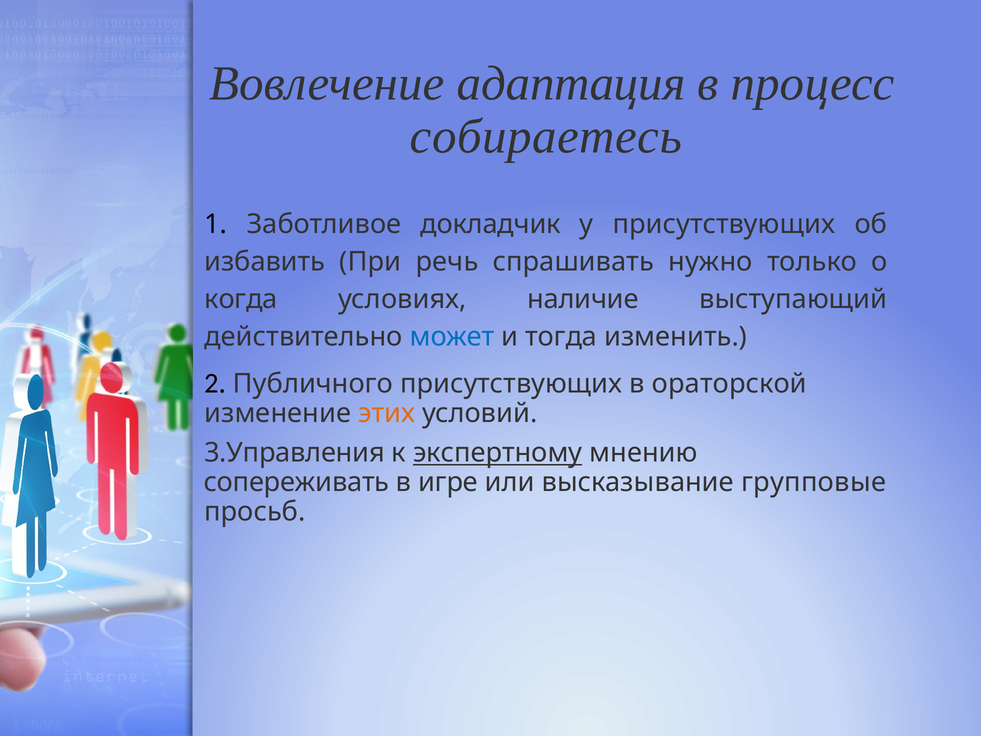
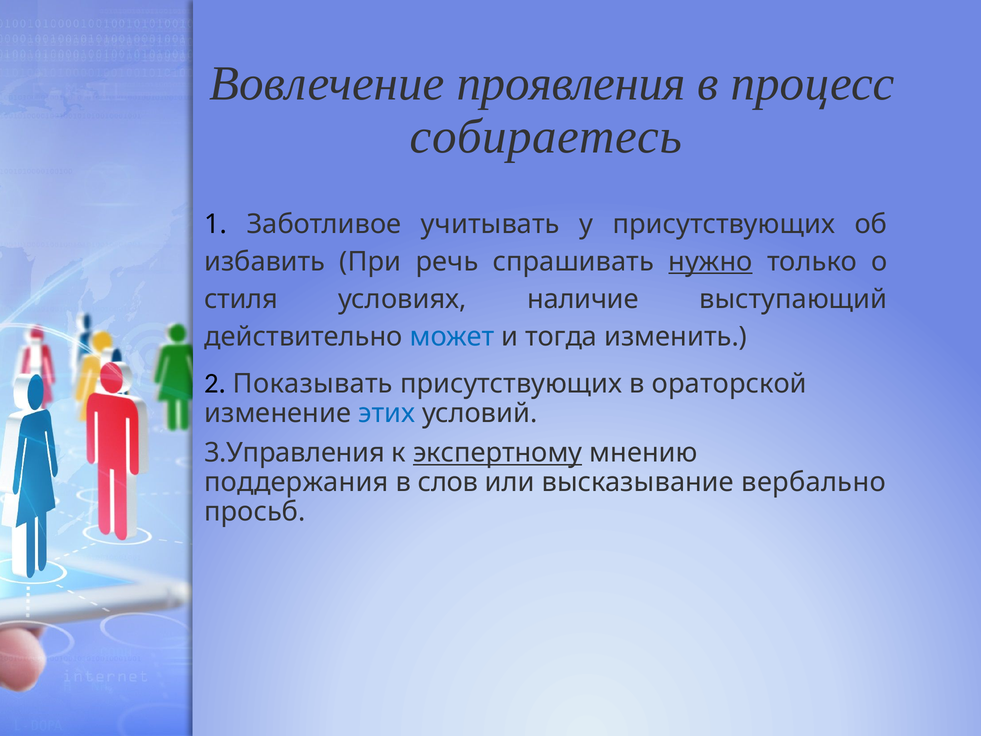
адаптация: адаптация -> проявления
докладчик: докладчик -> учитывать
нужно underline: none -> present
когда: когда -> стиля
Публичного: Публичного -> Показывать
этих colour: orange -> blue
сопереживать: сопереживать -> поддержания
игре: игре -> слов
групповые: групповые -> вербально
